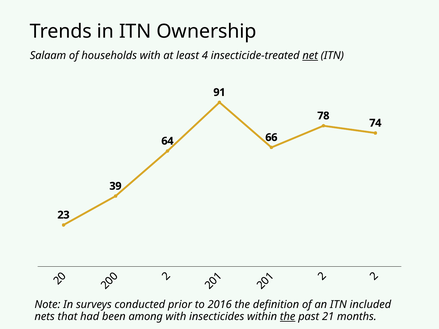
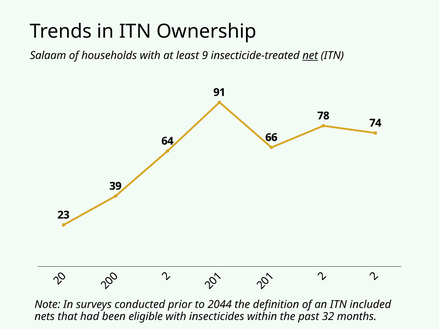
4: 4 -> 9
2016: 2016 -> 2044
among: among -> eligible
the at (288, 317) underline: present -> none
21: 21 -> 32
